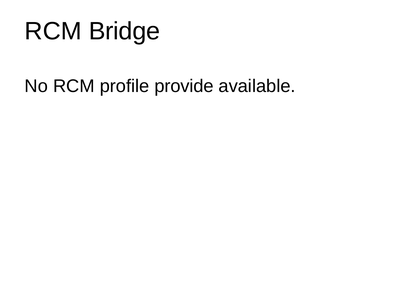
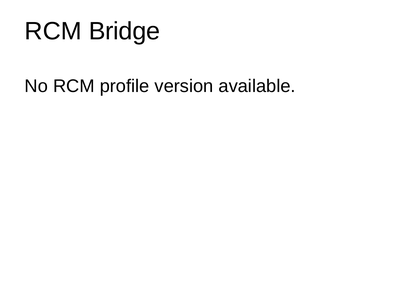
provide: provide -> version
